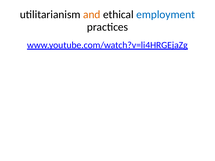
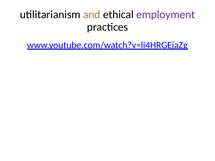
employment colour: blue -> purple
